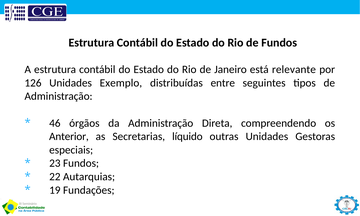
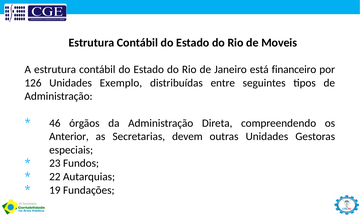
de Fundos: Fundos -> Moveis
relevante: relevante -> financeiro
líquido: líquido -> devem
